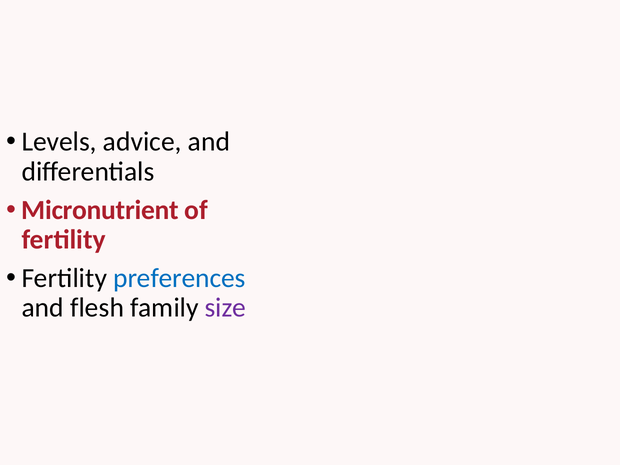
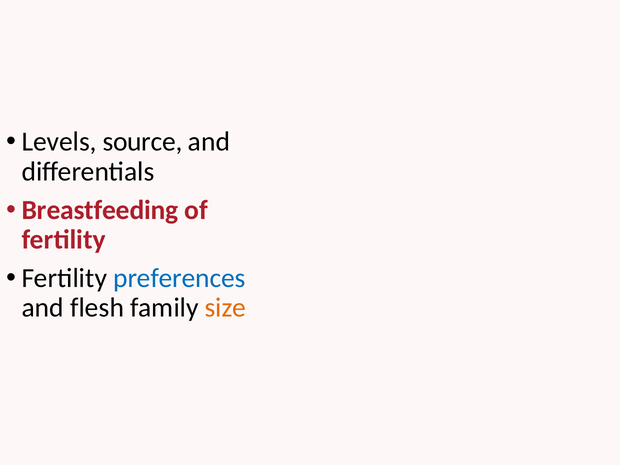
advice: advice -> source
Micronutrient: Micronutrient -> Breastfeeding
size colour: purple -> orange
